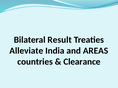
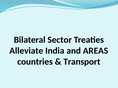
Result: Result -> Sector
Clearance: Clearance -> Transport
